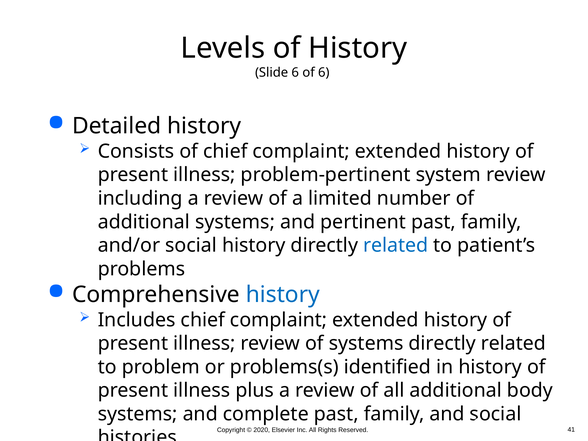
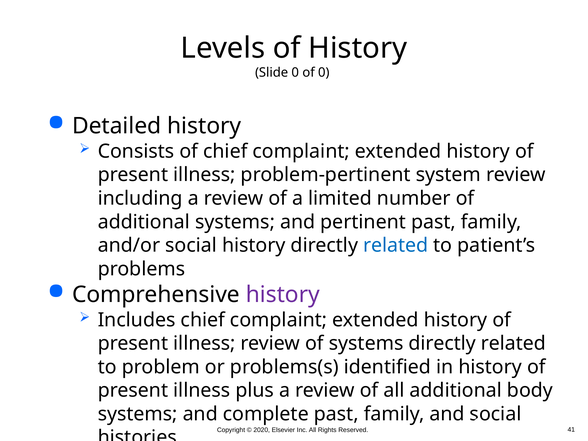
Slide 6: 6 -> 0
of 6: 6 -> 0
history at (283, 295) colour: blue -> purple
